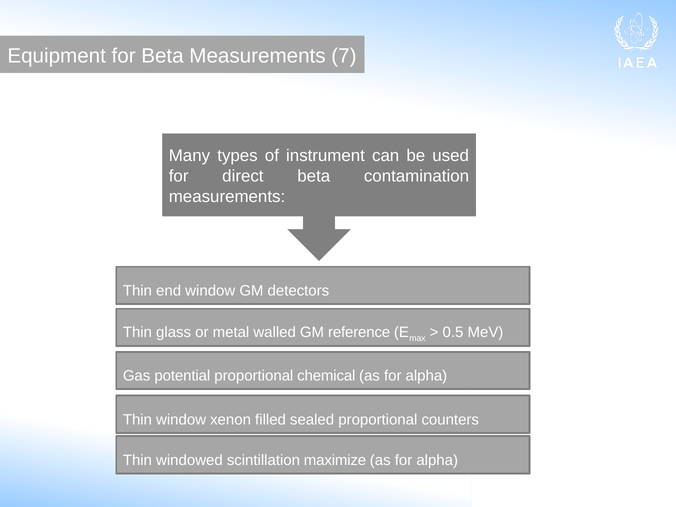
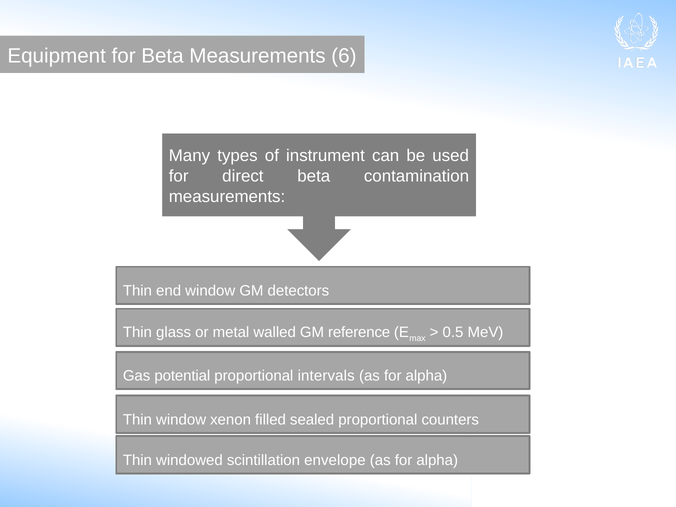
7: 7 -> 6
chemical: chemical -> intervals
maximize: maximize -> envelope
